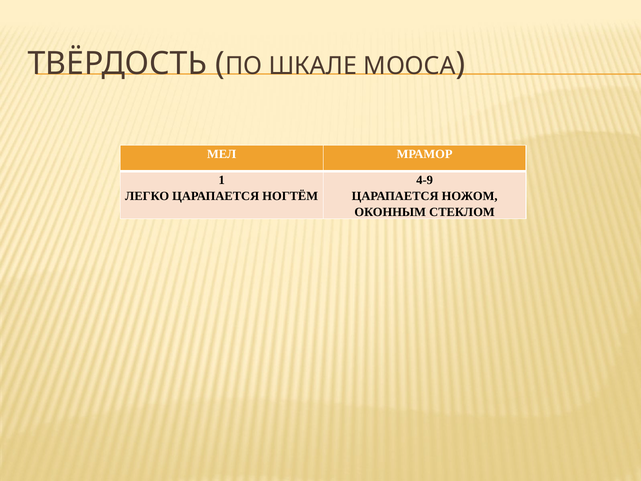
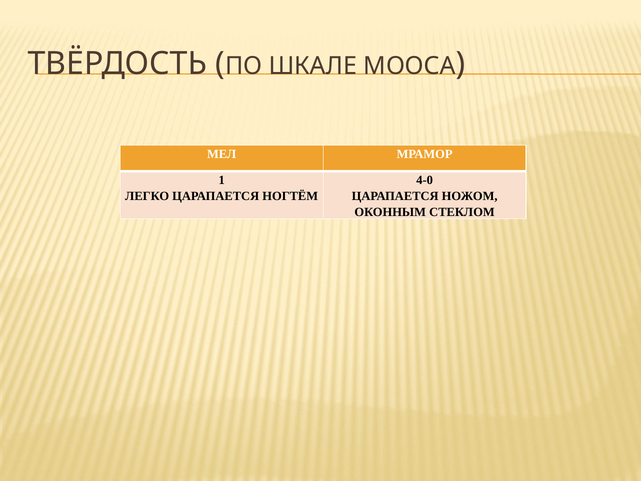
4-9: 4-9 -> 4-0
